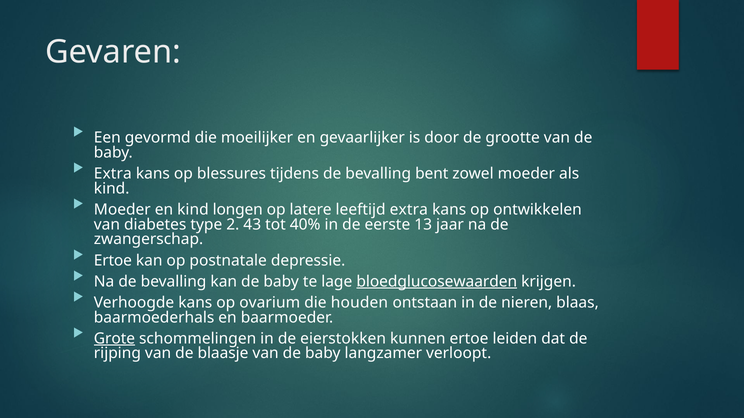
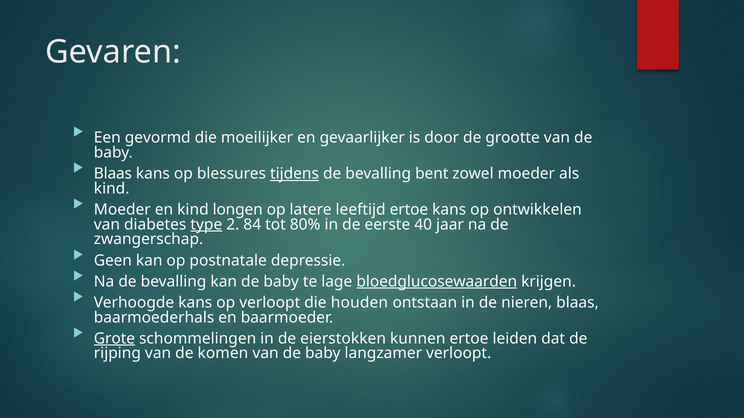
Extra at (113, 174): Extra -> Blaas
tijdens underline: none -> present
leeftijd extra: extra -> ertoe
type underline: none -> present
43: 43 -> 84
40%: 40% -> 80%
13: 13 -> 40
Ertoe at (113, 261): Ertoe -> Geen
op ovarium: ovarium -> verloopt
blaasje: blaasje -> komen
